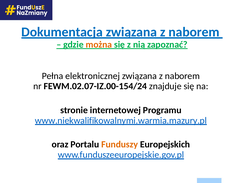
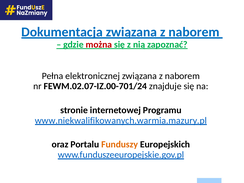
można colour: orange -> red
FEWM.02.07-IZ.00-154/24: FEWM.02.07-IZ.00-154/24 -> FEWM.02.07-IZ.00-701/24
www.niekwalifikowalnymi.warmia.mazury.pl: www.niekwalifikowalnymi.warmia.mazury.pl -> www.niekwalifikowanych.warmia.mazury.pl
